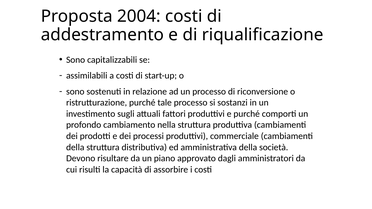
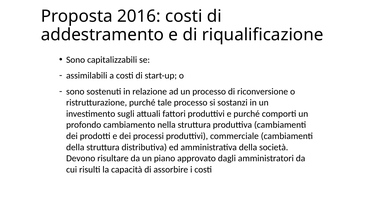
2004: 2004 -> 2016
